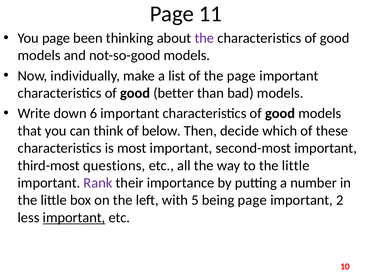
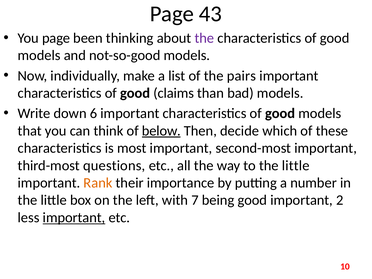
11: 11 -> 43
the page: page -> pairs
better: better -> claims
below underline: none -> present
Rank colour: purple -> orange
5: 5 -> 7
being page: page -> good
